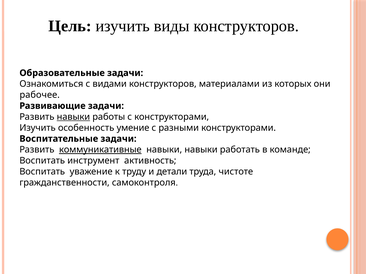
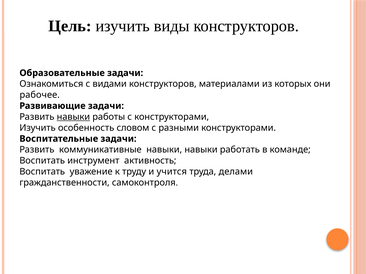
умение: умение -> словом
коммуникативные underline: present -> none
детали: детали -> учится
чистоте: чистоте -> делами
